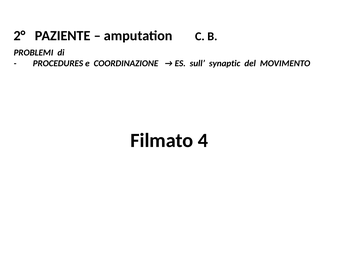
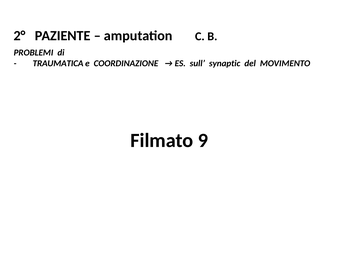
PROCEDURES: PROCEDURES -> TRAUMATICA
4: 4 -> 9
